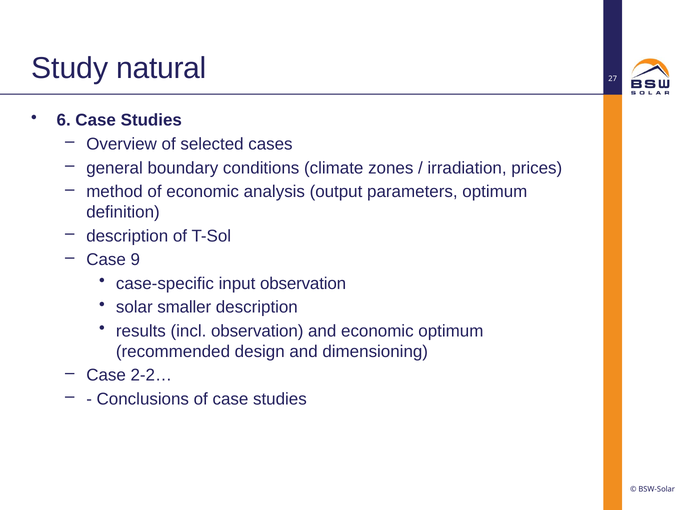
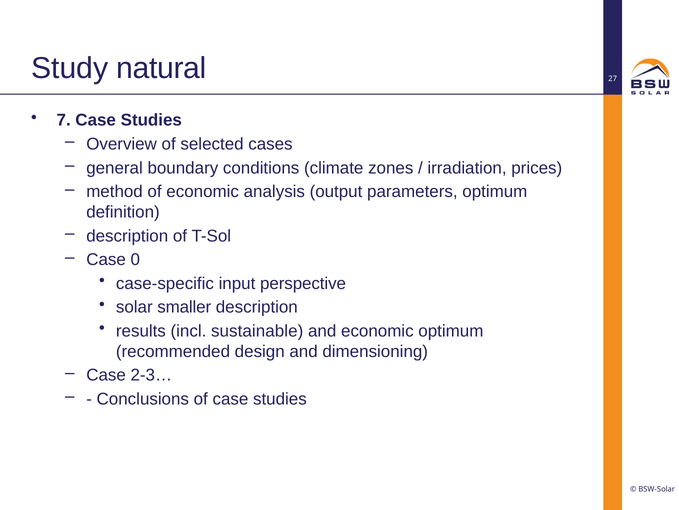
6: 6 -> 7
9: 9 -> 0
input observation: observation -> perspective
incl observation: observation -> sustainable
2-2…: 2-2… -> 2-3…
